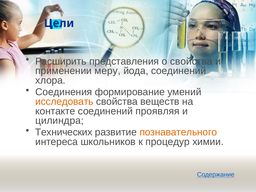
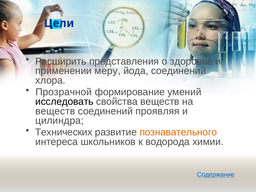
о свойства: свойства -> здоровье
Соединения: Соединения -> Прозрачной
исследовать colour: orange -> black
контакте at (55, 111): контакте -> веществ
процедур: процедур -> водорода
